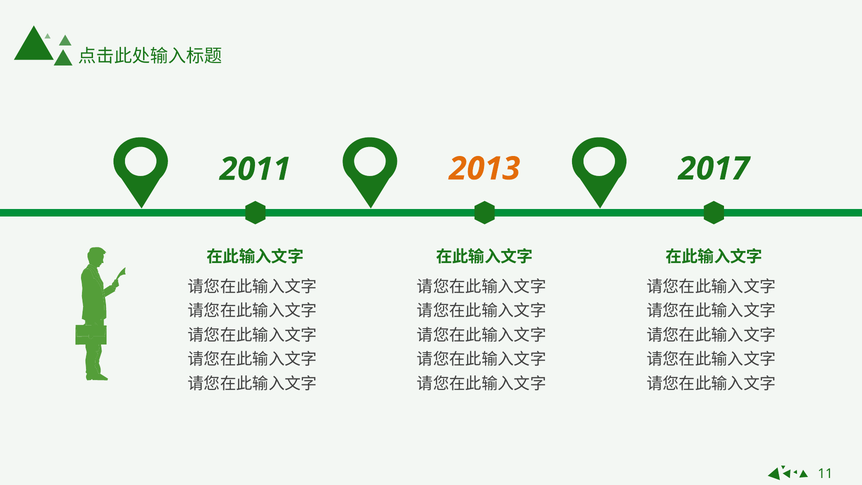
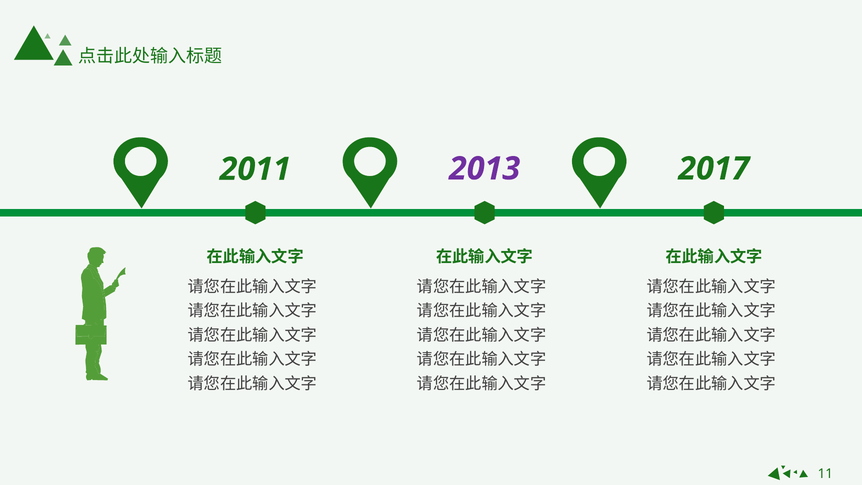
2013 colour: orange -> purple
